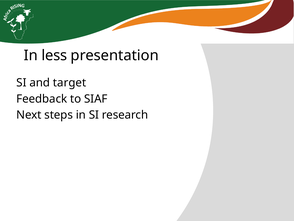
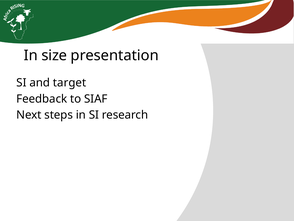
less: less -> size
